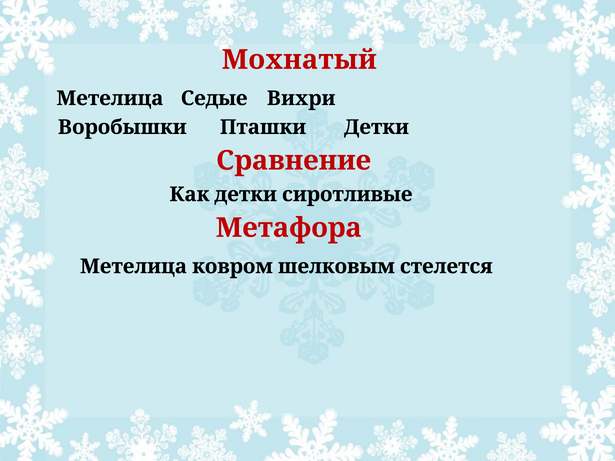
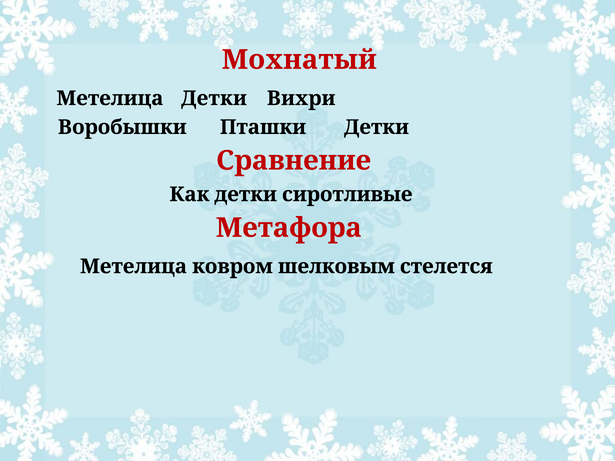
Метелица Седые: Седые -> Детки
